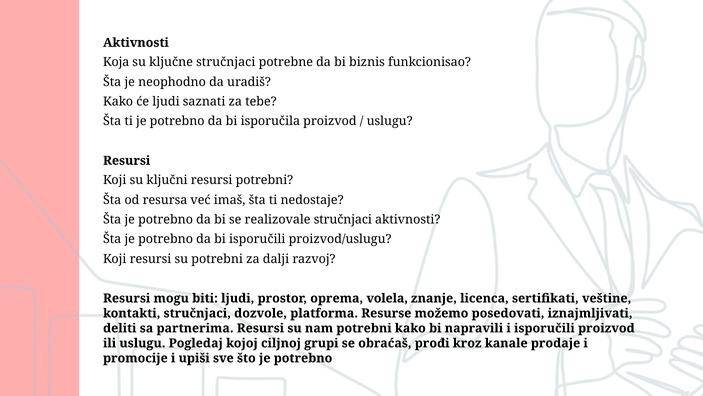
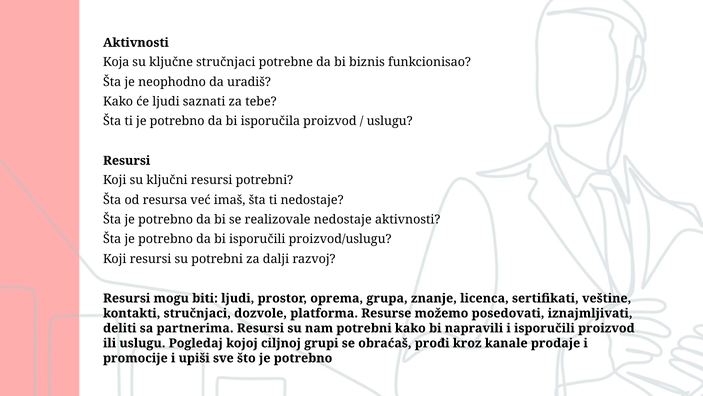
realizovale stručnjaci: stručnjaci -> nedostaje
volela: volela -> grupa
